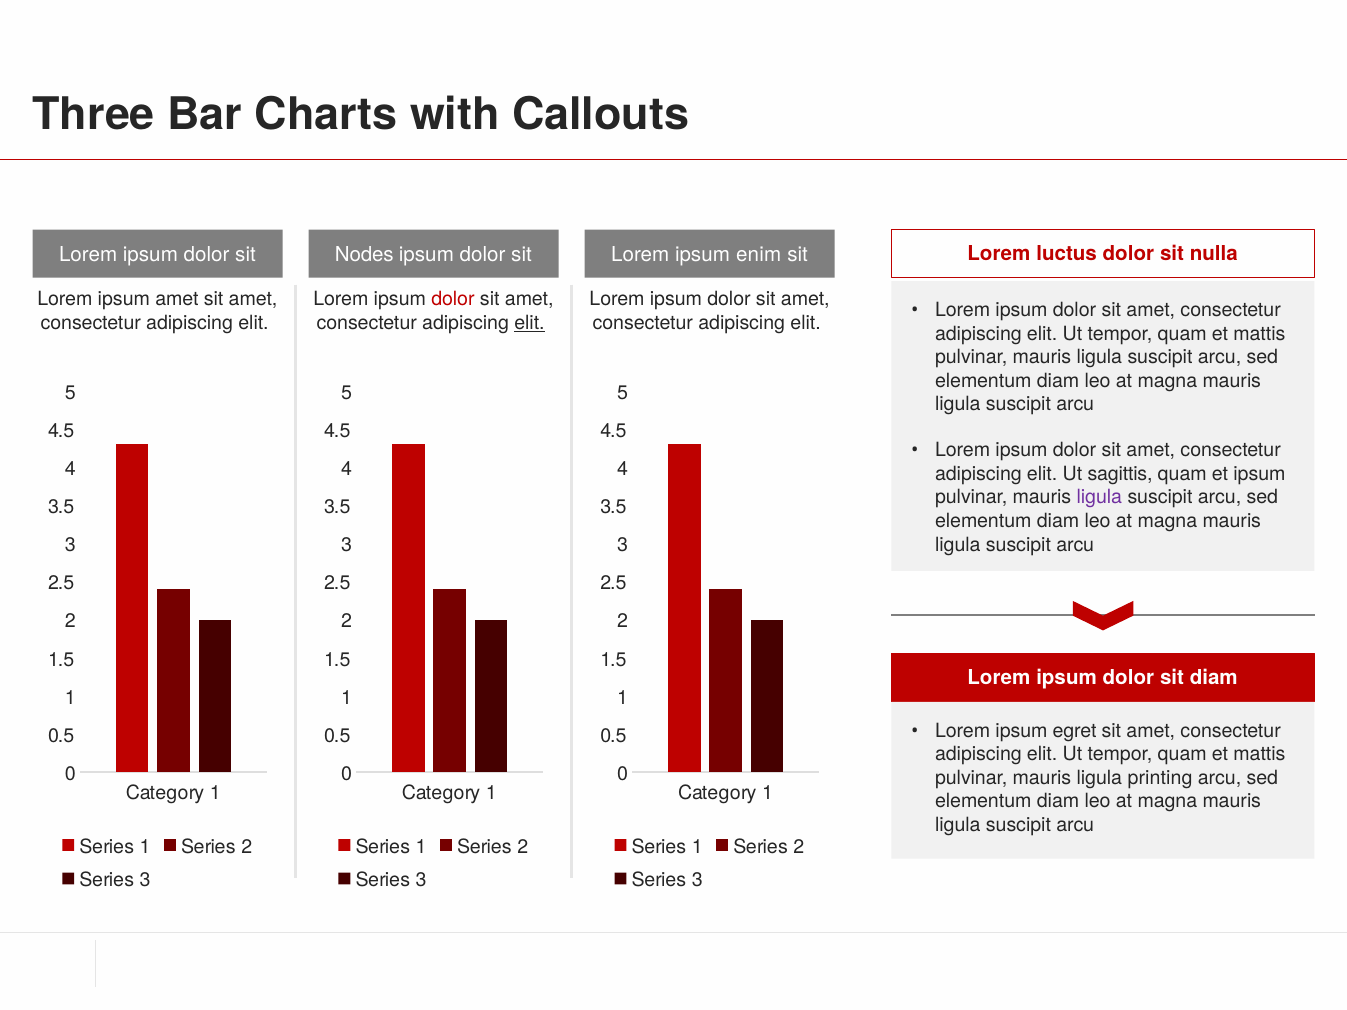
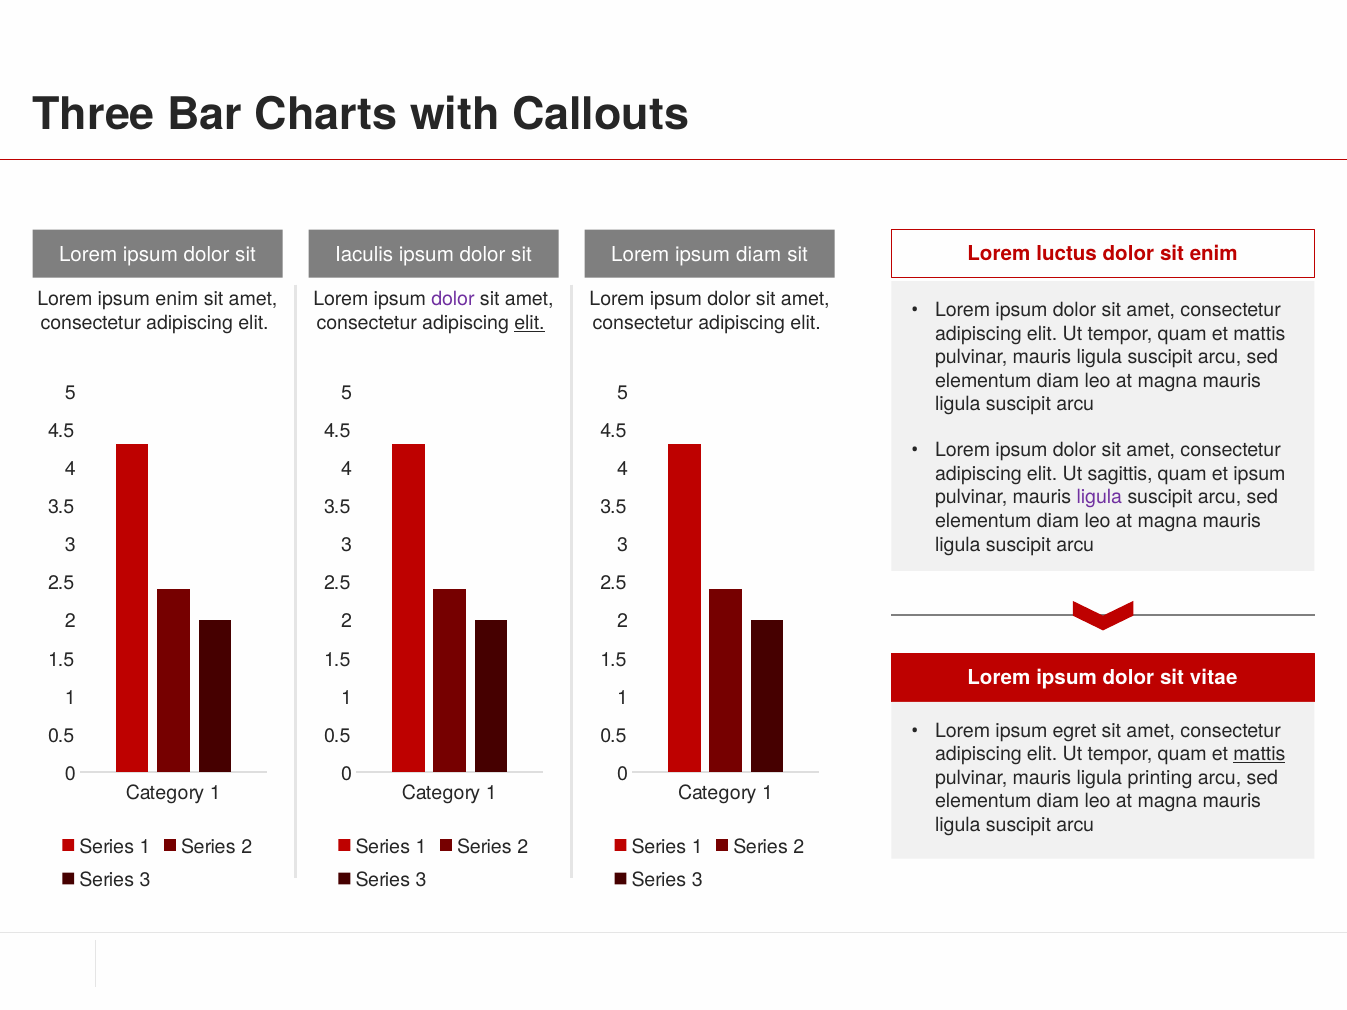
sit nulla: nulla -> enim
Nodes: Nodes -> Iaculis
ipsum enim: enim -> diam
ipsum amet: amet -> enim
dolor at (453, 300) colour: red -> purple
sit diam: diam -> vitae
mattis at (1259, 755) underline: none -> present
